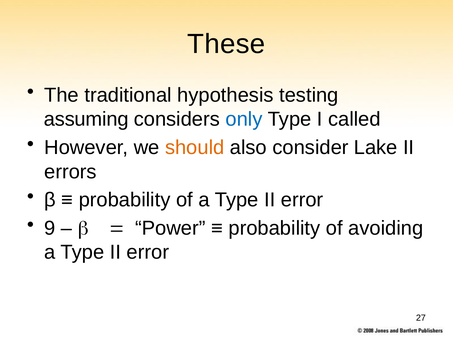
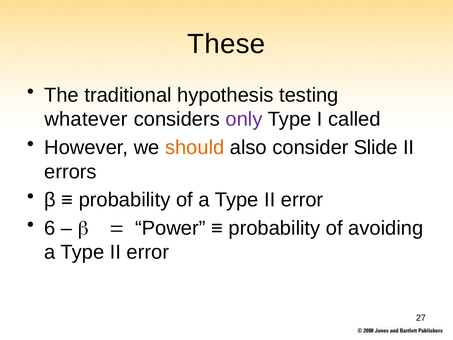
assuming: assuming -> whatever
only colour: blue -> purple
Lake: Lake -> Slide
9: 9 -> 6
